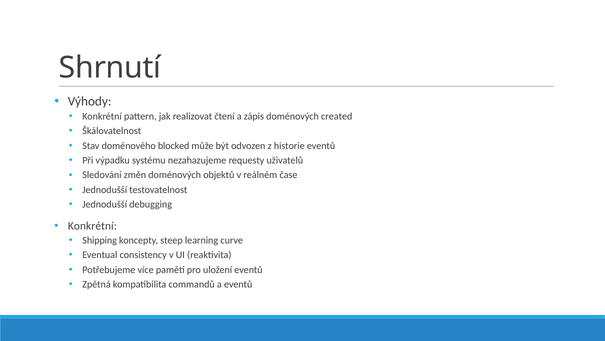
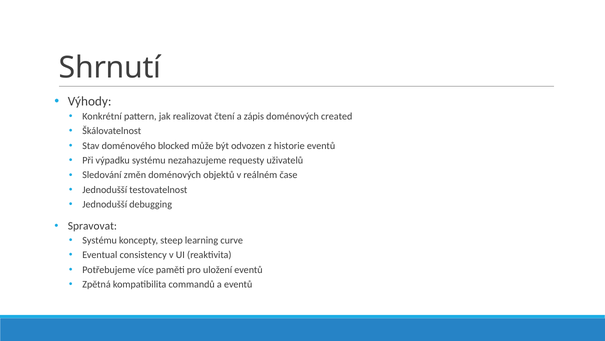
Konkrétní at (92, 226): Konkrétní -> Spravovat
Shipping at (100, 240): Shipping -> Systému
